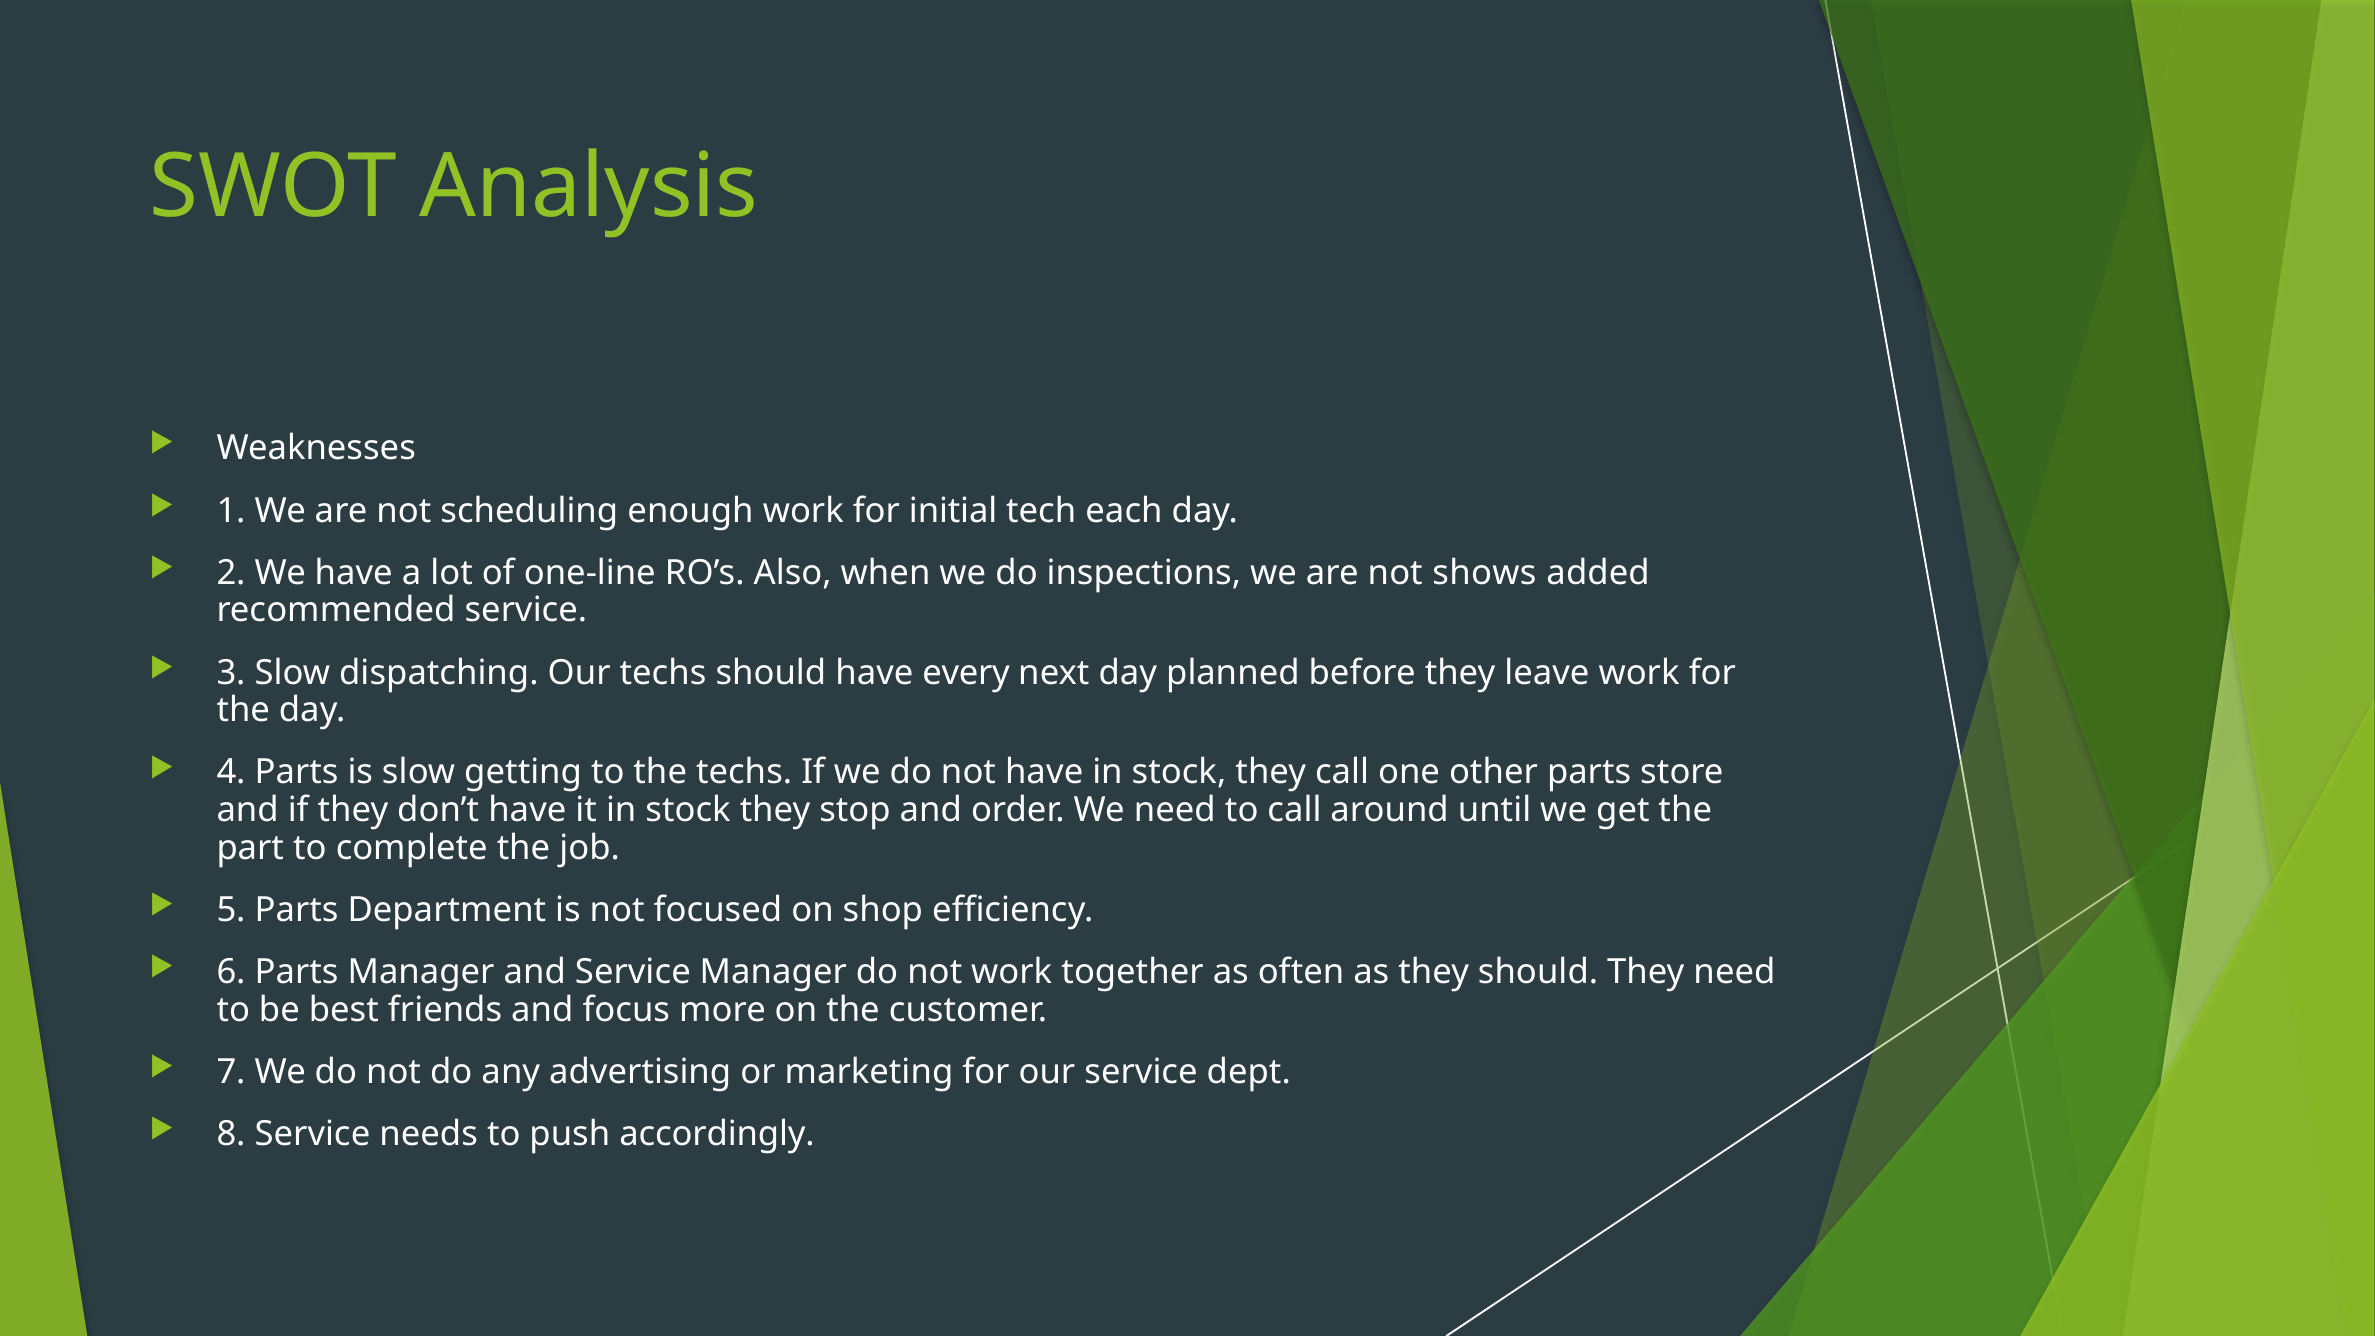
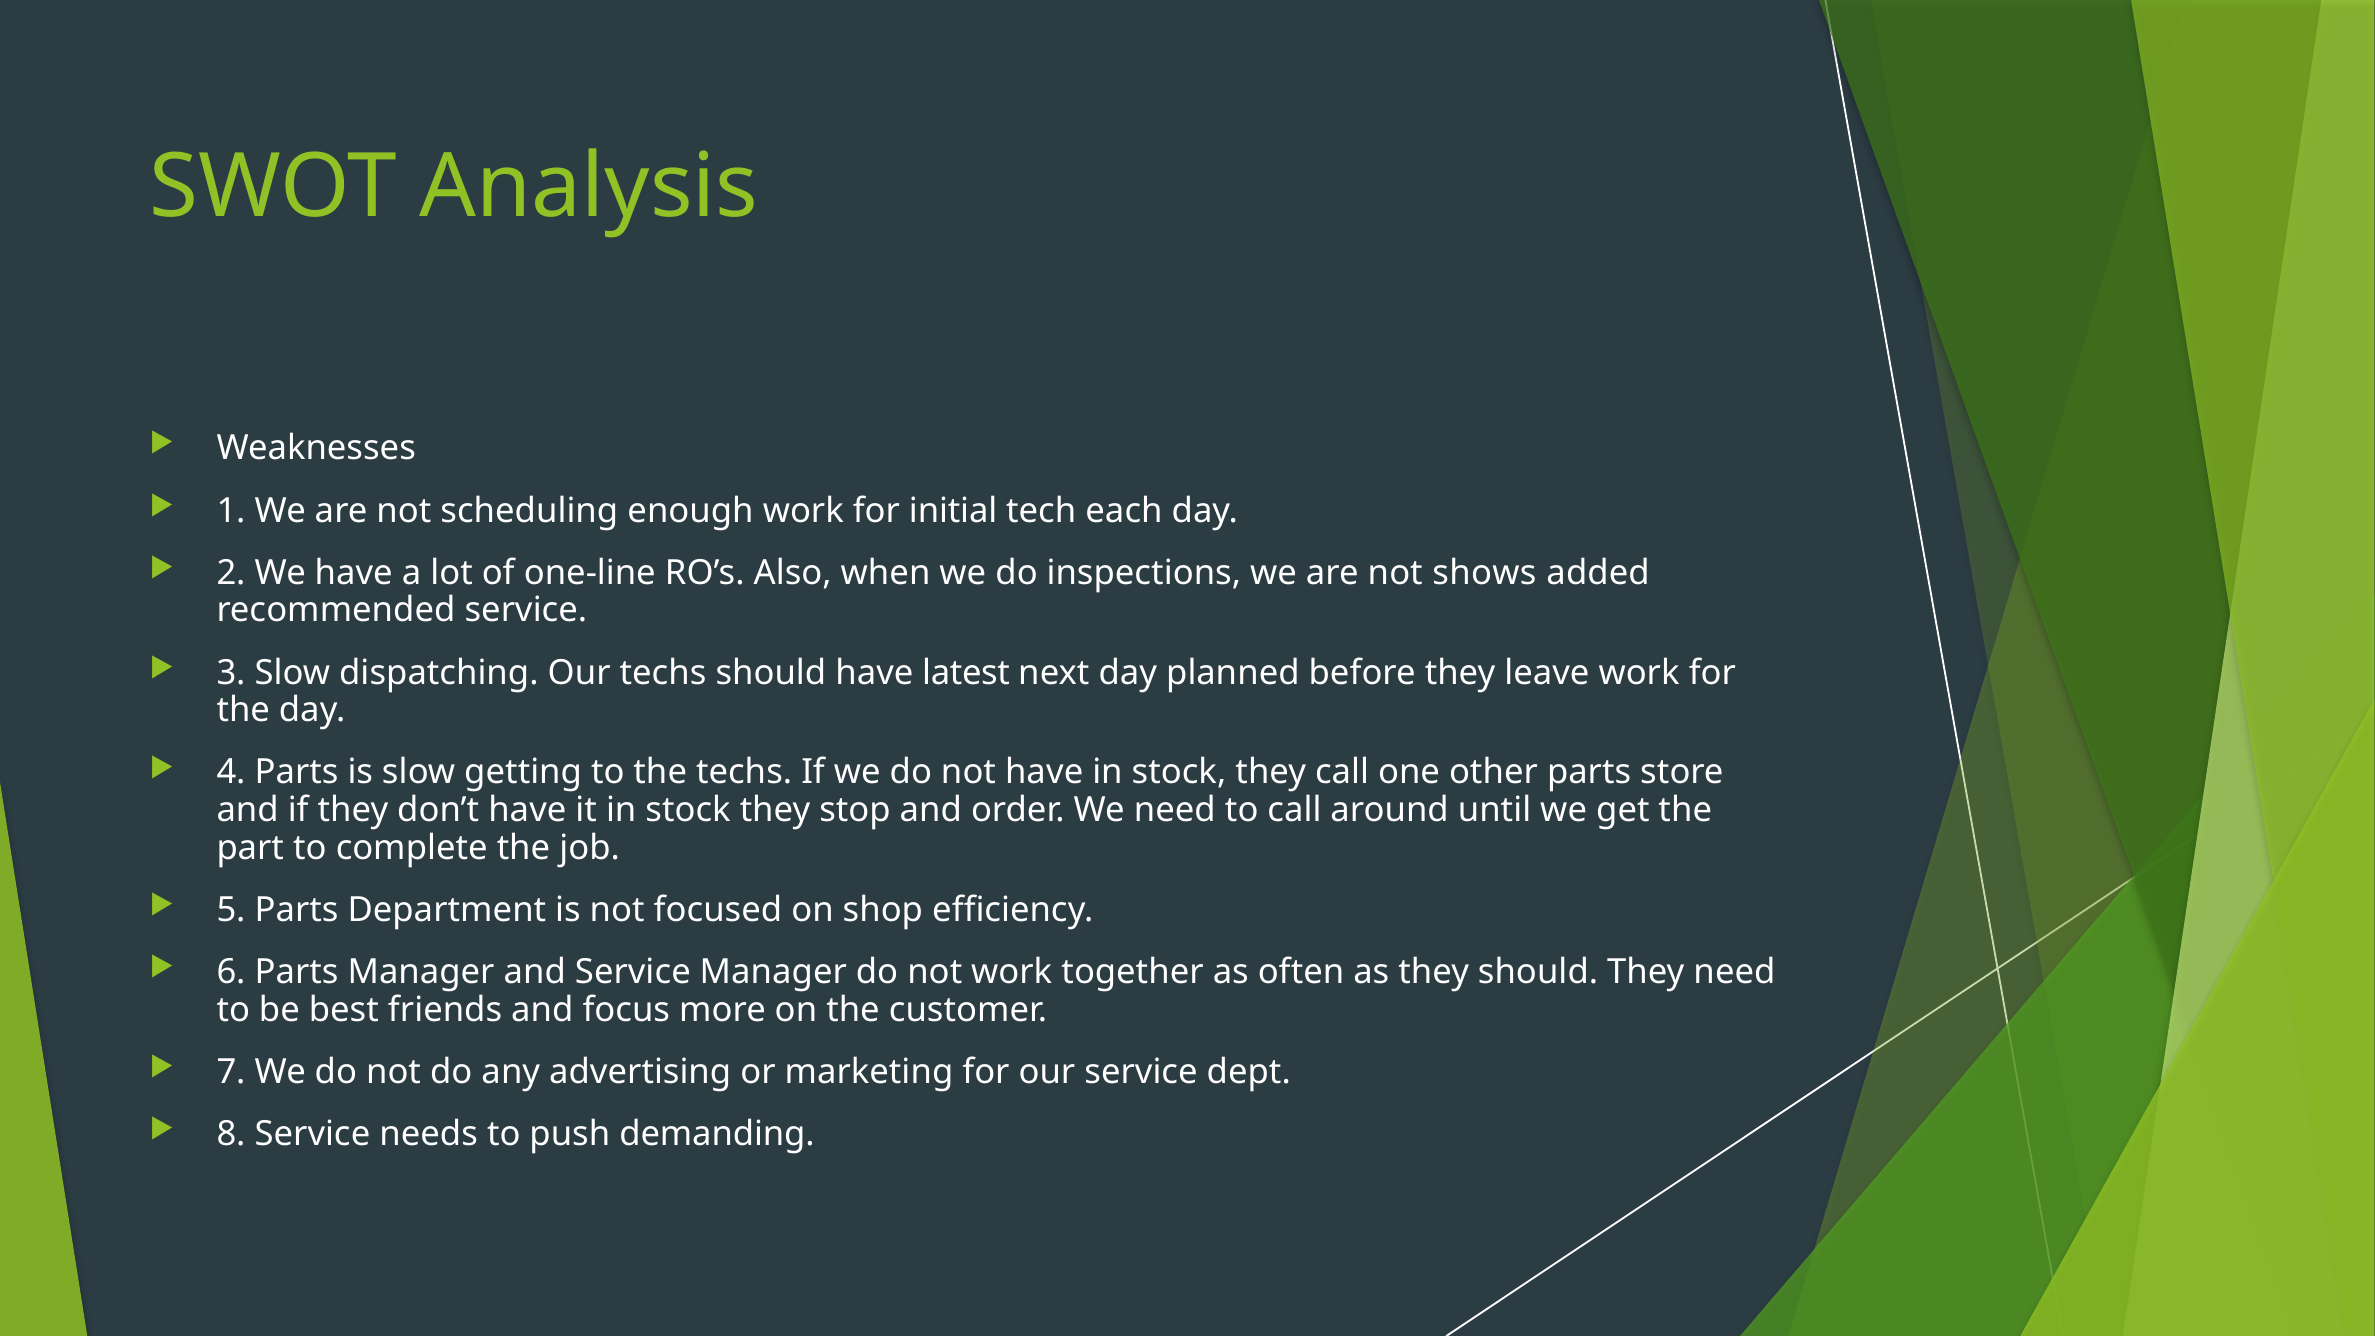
every: every -> latest
accordingly: accordingly -> demanding
